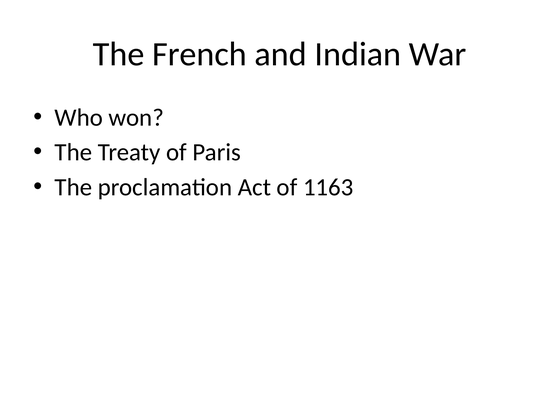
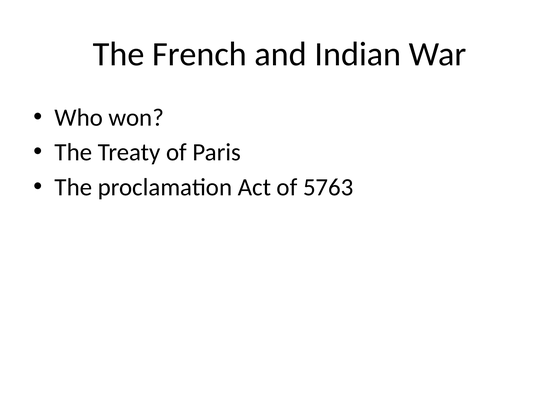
1163: 1163 -> 5763
